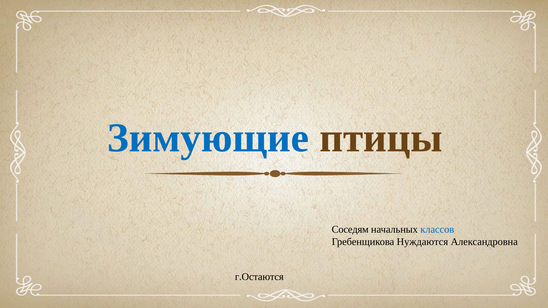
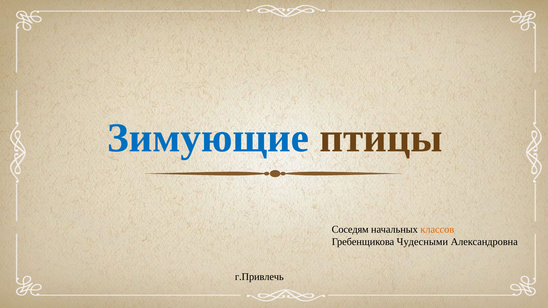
классов colour: blue -> orange
Нуждаются: Нуждаются -> Чудесными
г.Остаются: г.Остаются -> г.Привлечь
